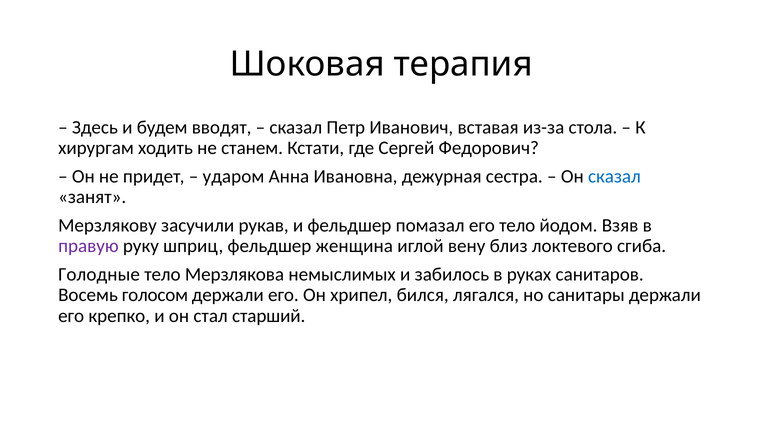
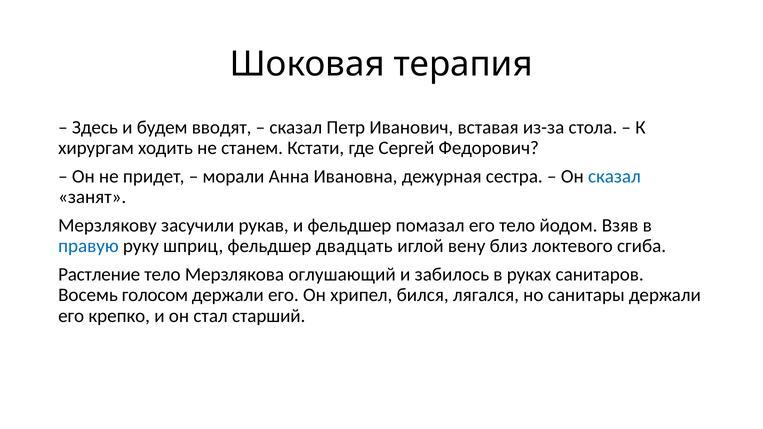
ударом: ударом -> морали
правую colour: purple -> blue
женщина: женщина -> двадцать
Голодные: Голодные -> Растление
немыслимых: немыслимых -> оглушающий
